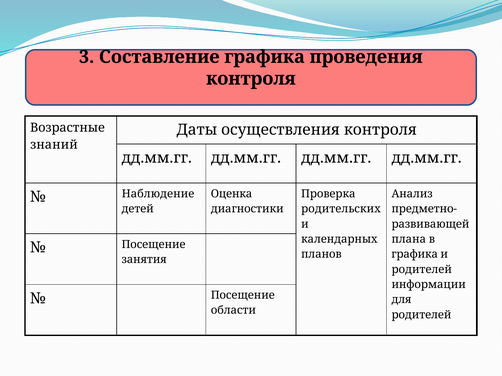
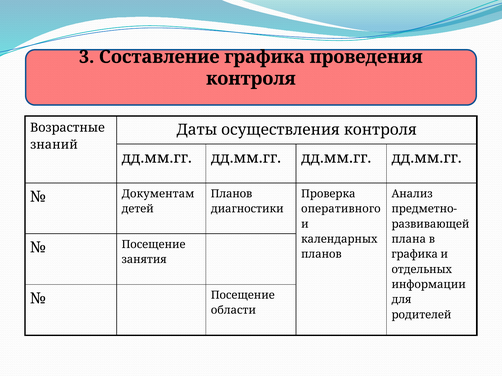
Оценка at (231, 194): Оценка -> Планов
Наблюдение: Наблюдение -> Документам
родительских: родительских -> оперативного
родителей at (422, 270): родителей -> отдельных
